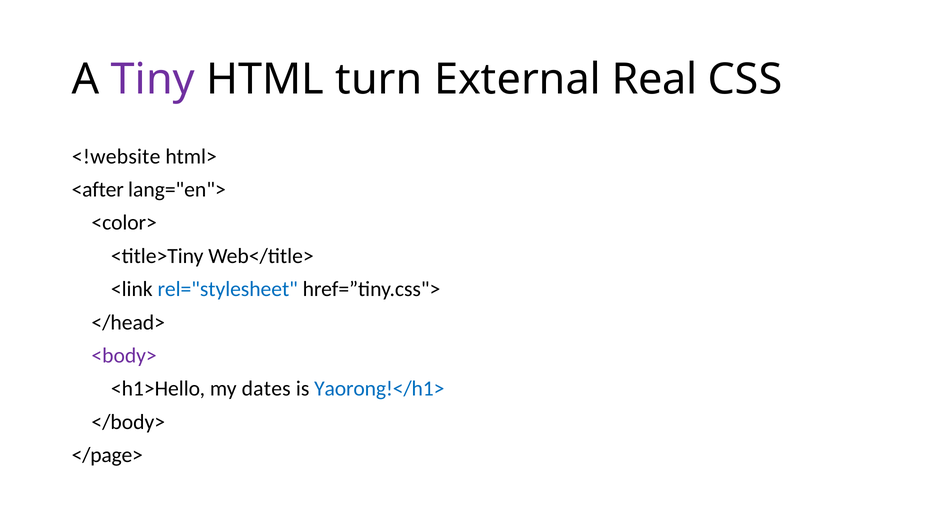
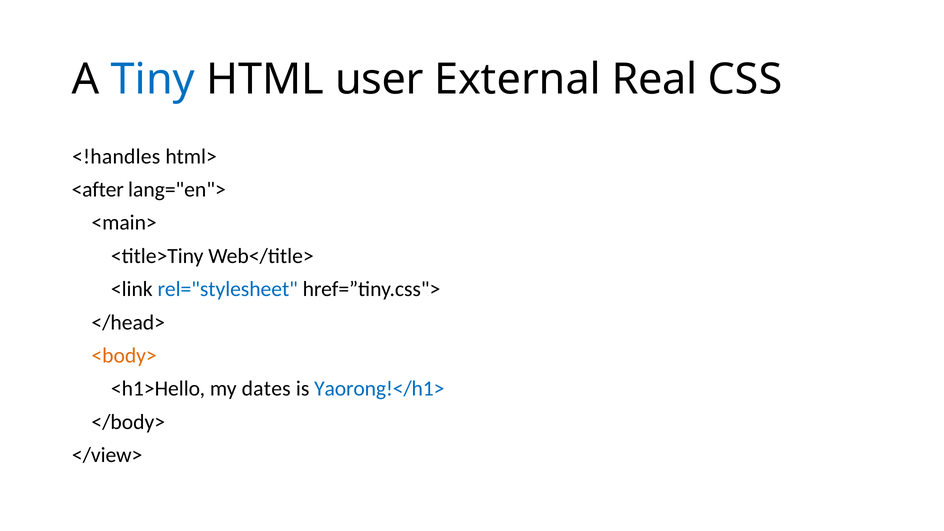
Tiny colour: purple -> blue
turn: turn -> user
<!website: <!website -> <!handles
<color>: <color> -> <main>
<body> colour: purple -> orange
</page>: </page> -> </view>
